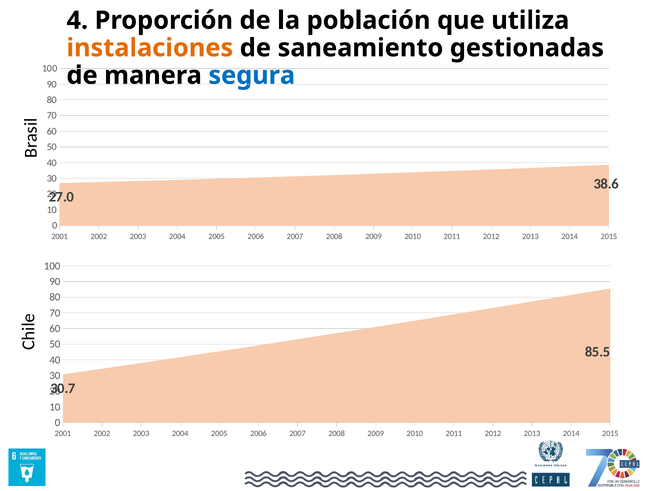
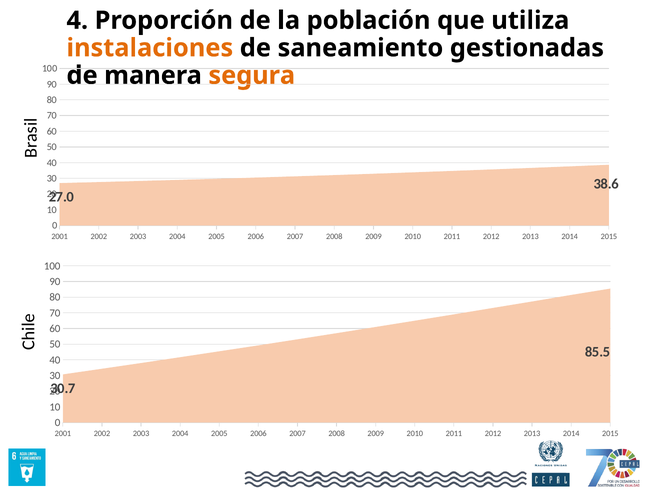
segura colour: blue -> orange
